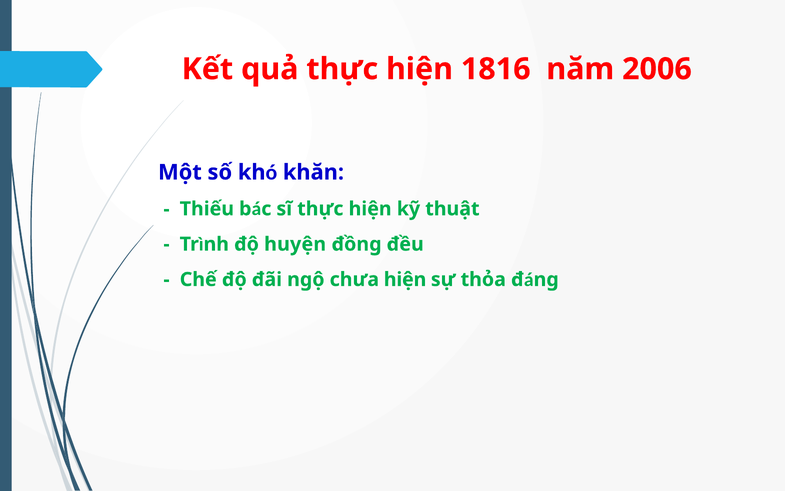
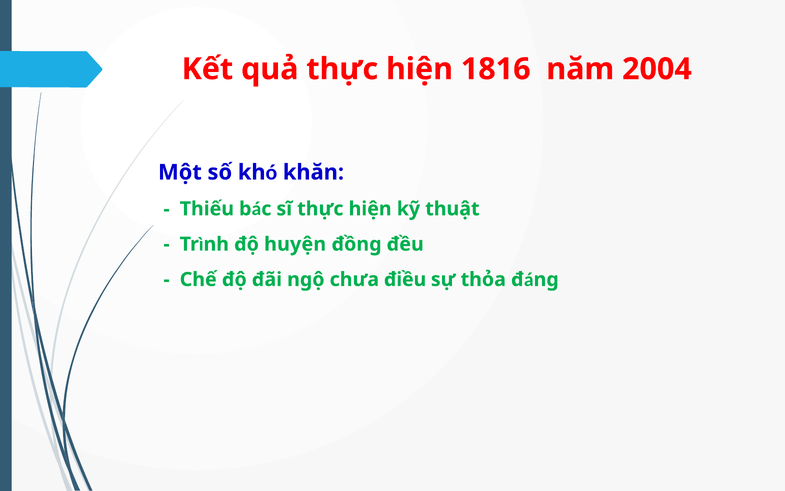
2006: 2006 -> 2004
chưa hiện: hiện -> điều
